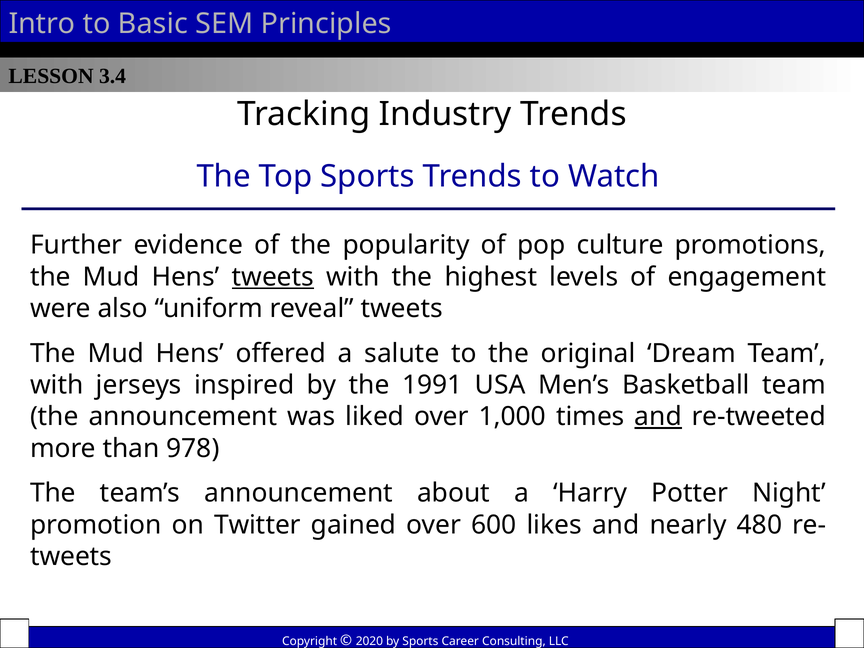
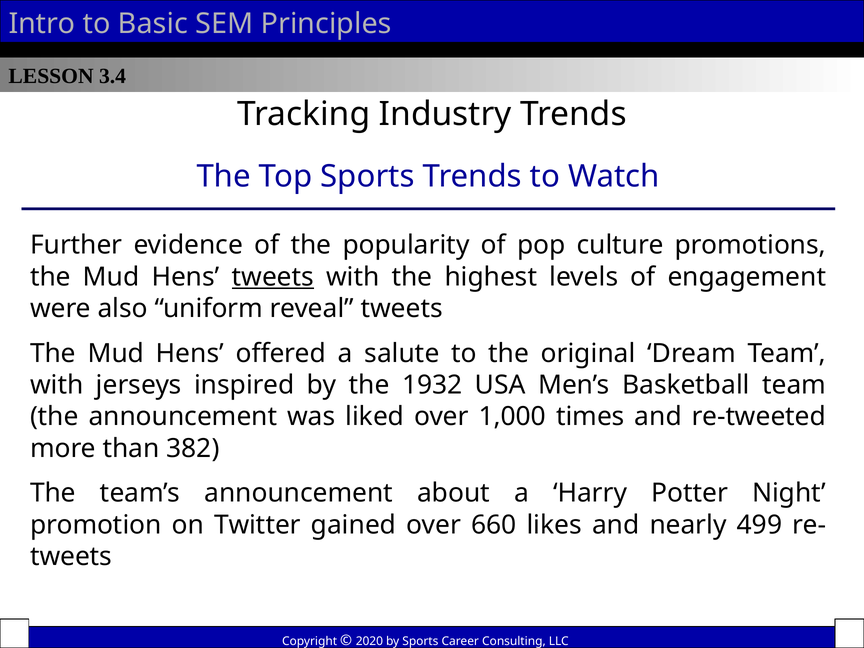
1991: 1991 -> 1932
and at (658, 417) underline: present -> none
978: 978 -> 382
600: 600 -> 660
480: 480 -> 499
